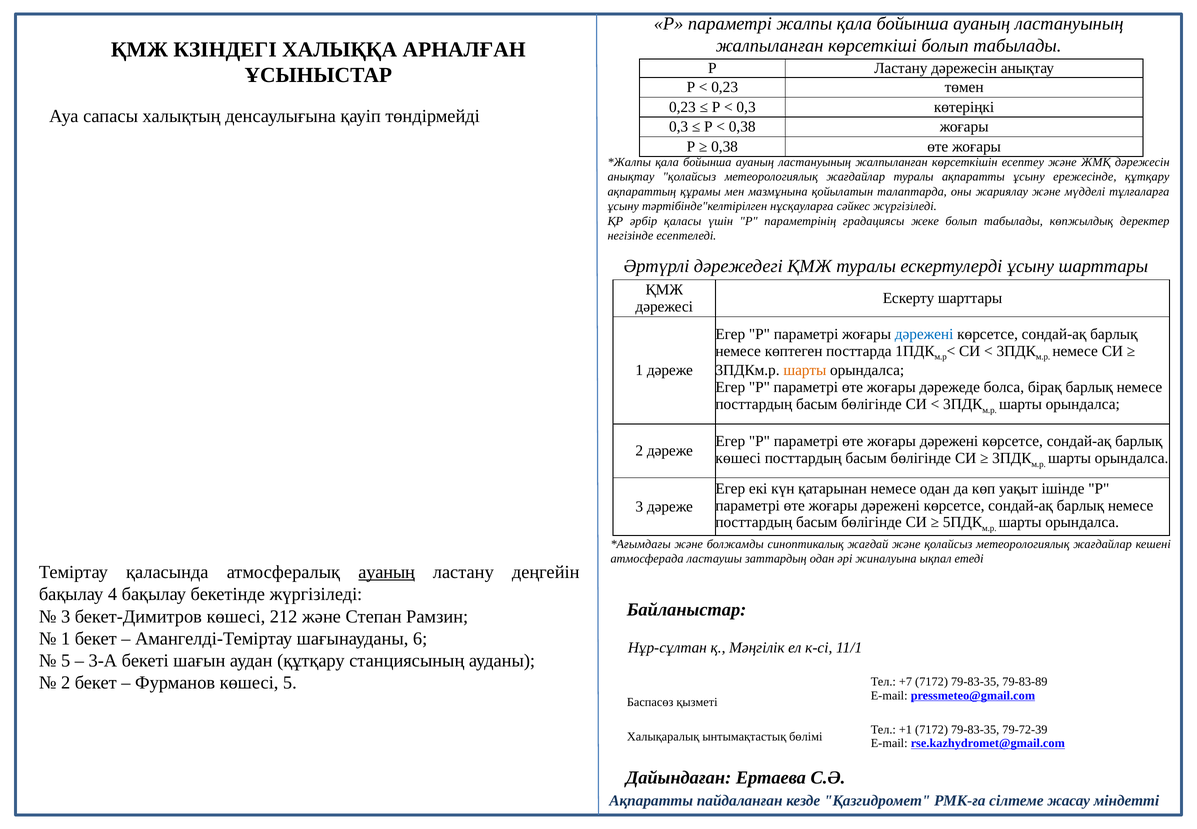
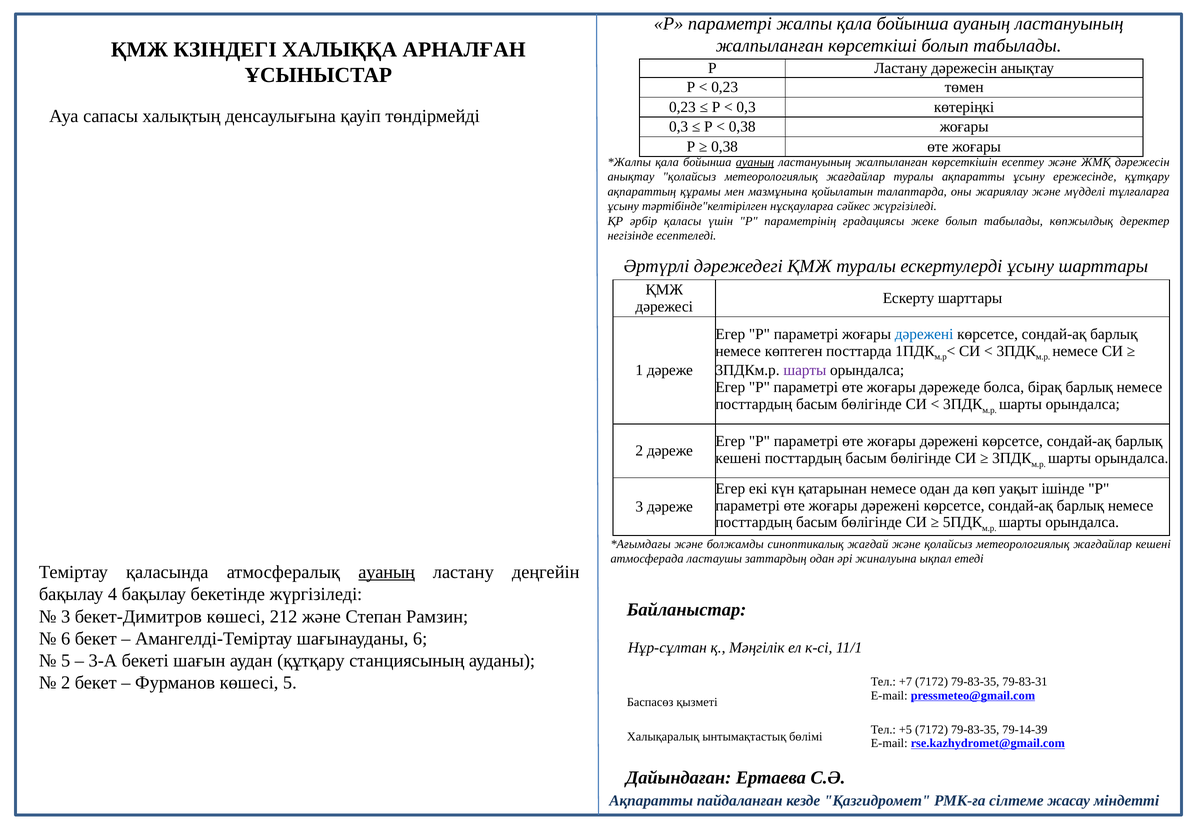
ауаның at (755, 162) underline: none -> present
шарты at (805, 370) colour: orange -> purple
көшесі at (738, 458): көшесі -> кешені
1 at (66, 638): 1 -> 6
79-83-89: 79-83-89 -> 79-83-31
+1: +1 -> +5
79-72-39: 79-72-39 -> 79-14-39
